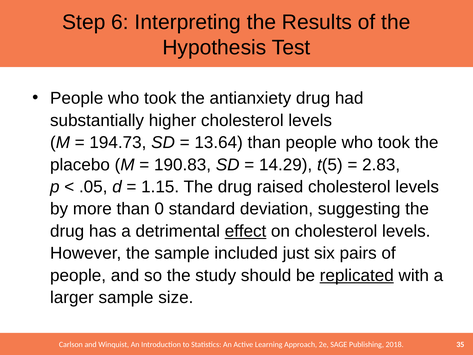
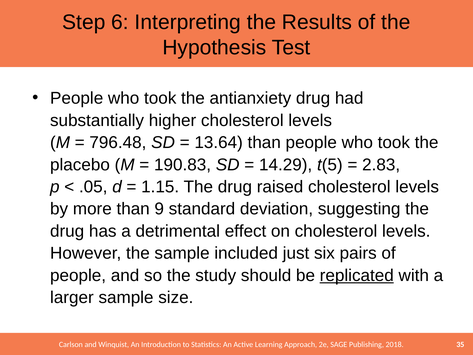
194.73: 194.73 -> 796.48
0: 0 -> 9
effect underline: present -> none
